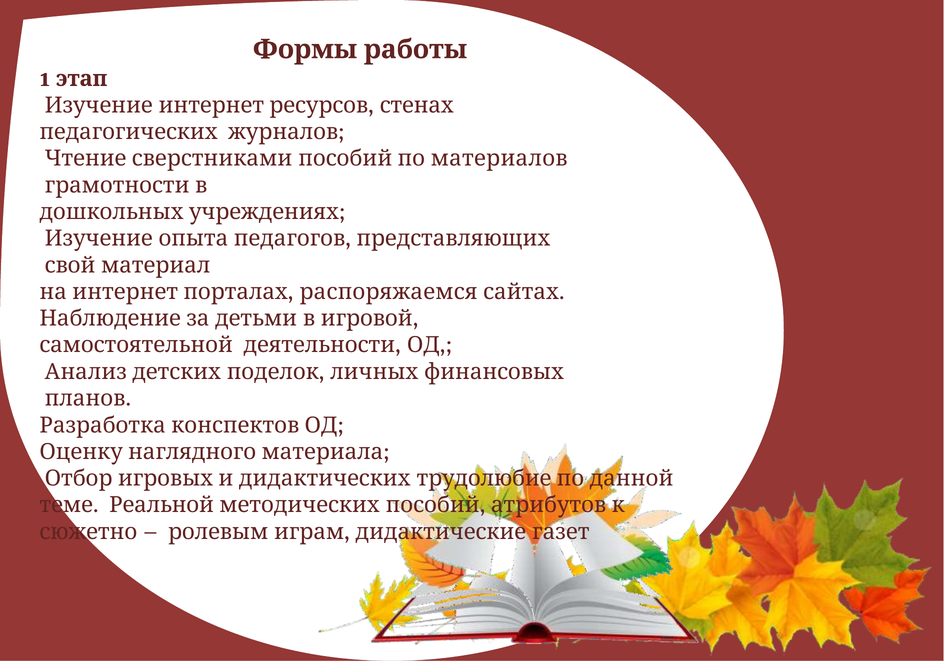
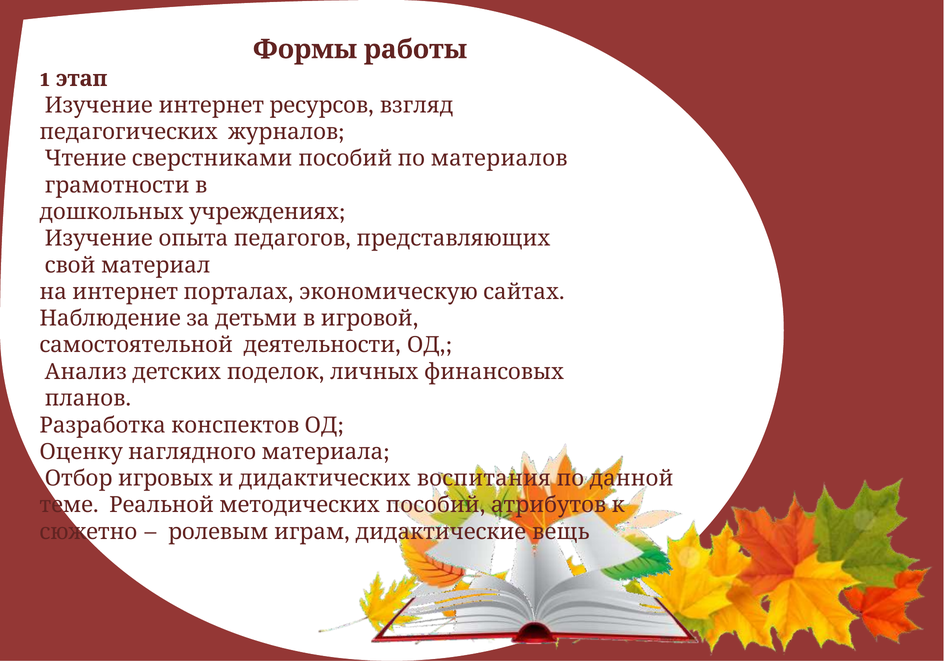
стенах: стенах -> взгляд
распоряжаемся: распоряжаемся -> экономическую
трудолюбие: трудолюбие -> воспитания
газет: газет -> вещь
